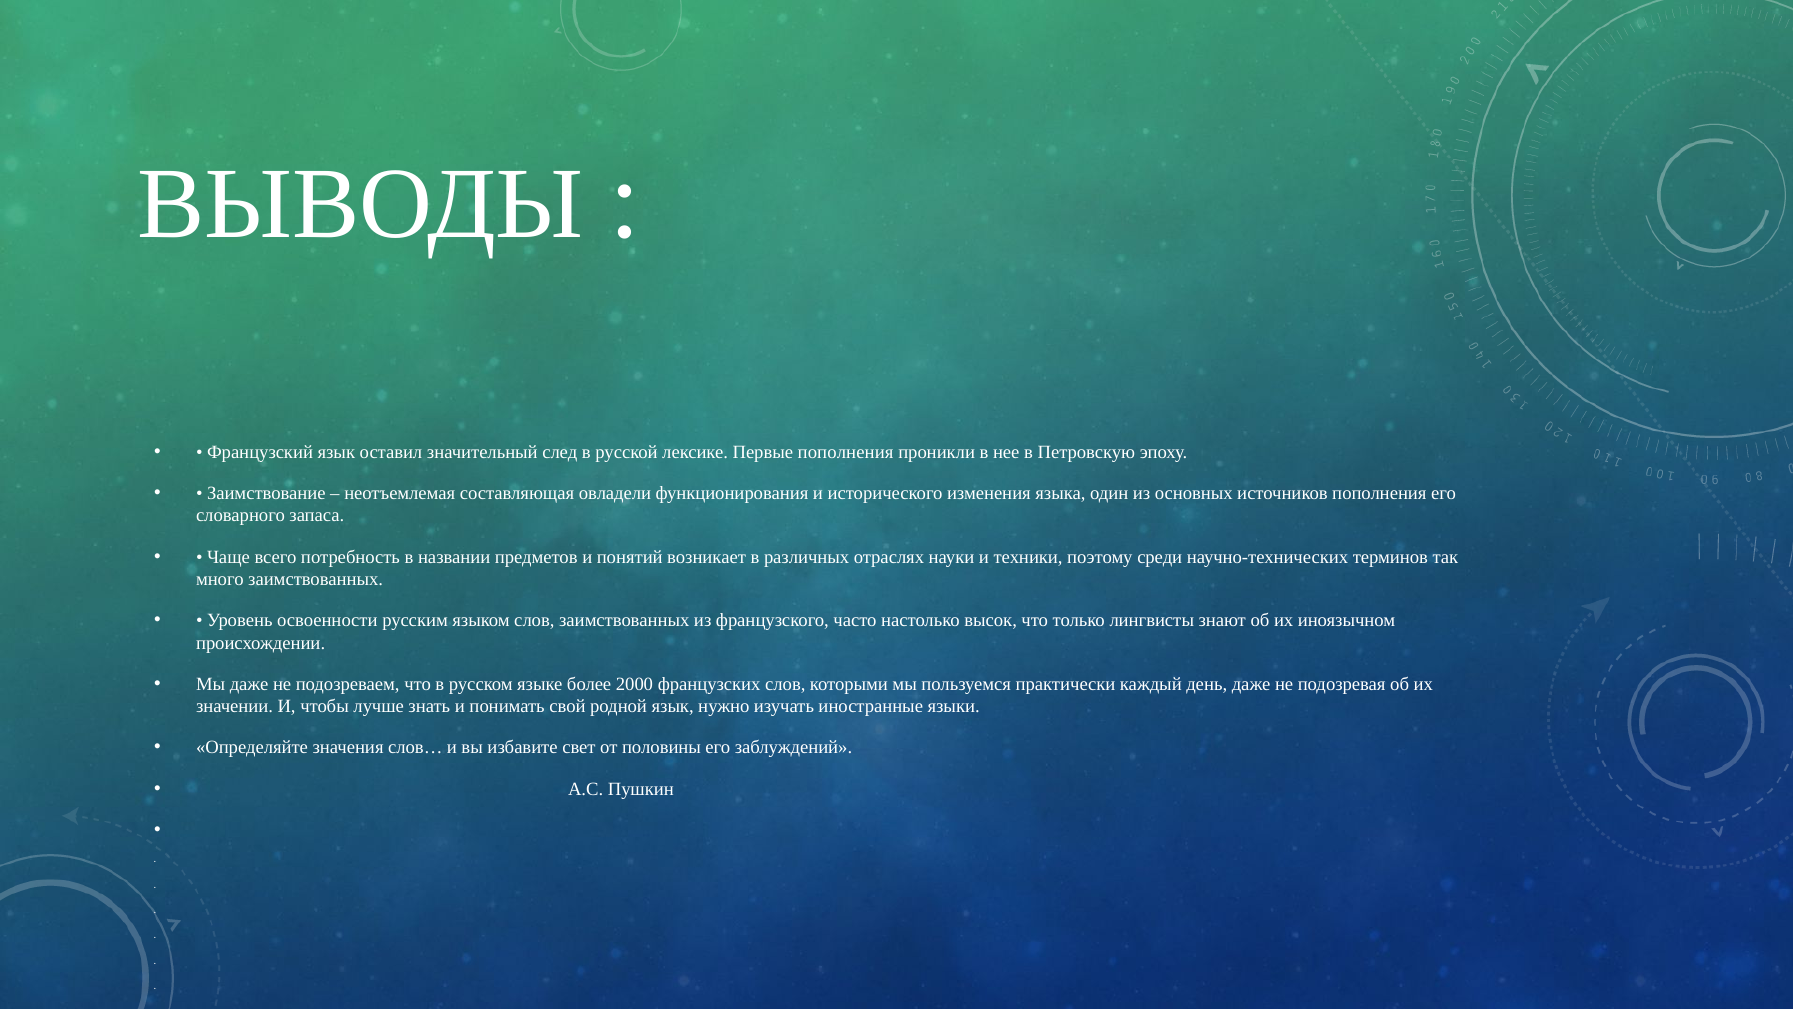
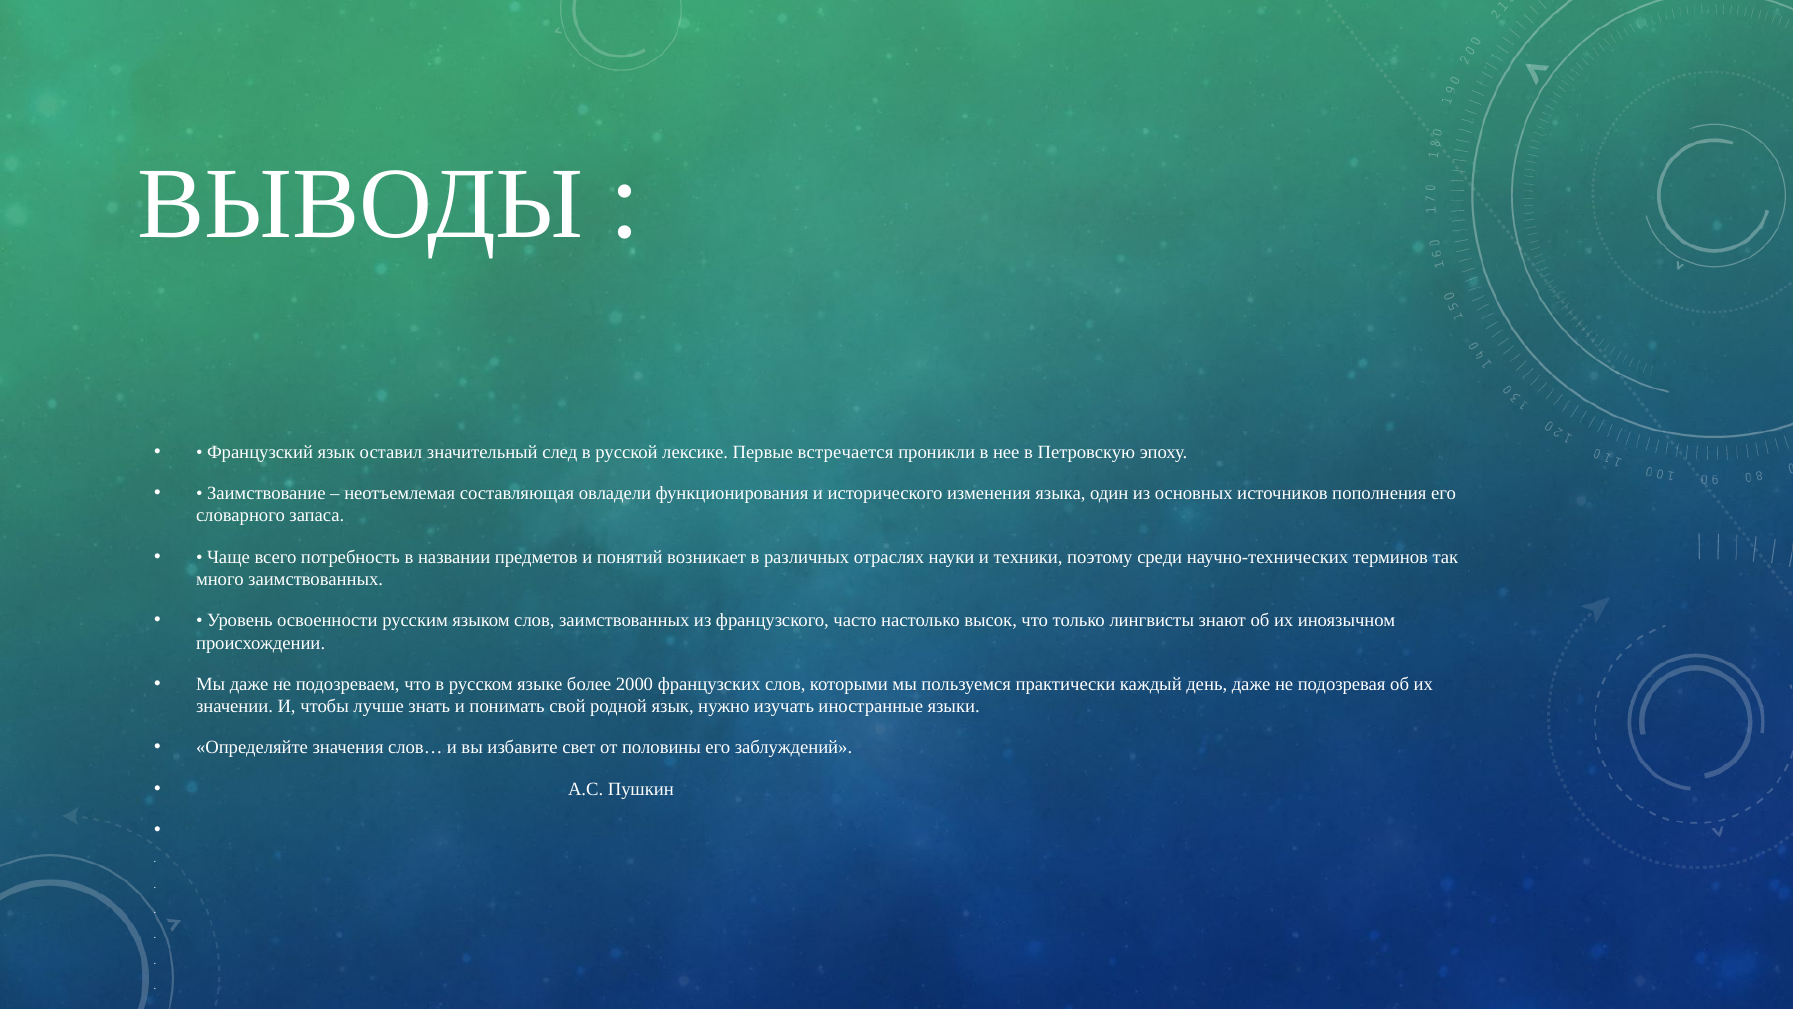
Первые пополнения: пополнения -> встречается
